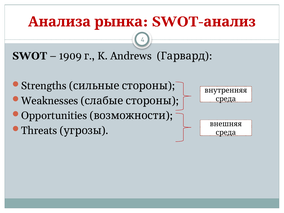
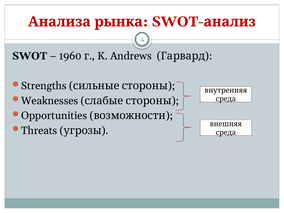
1909: 1909 -> 1960
